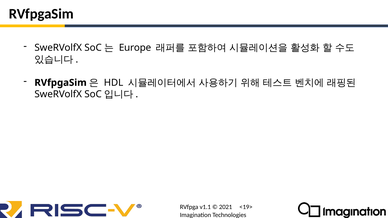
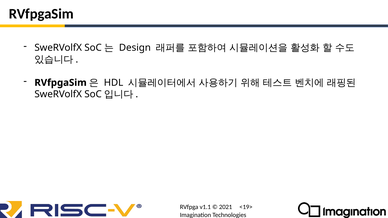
Europe: Europe -> Design
